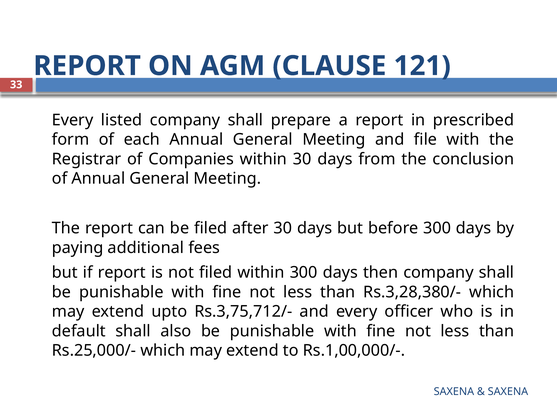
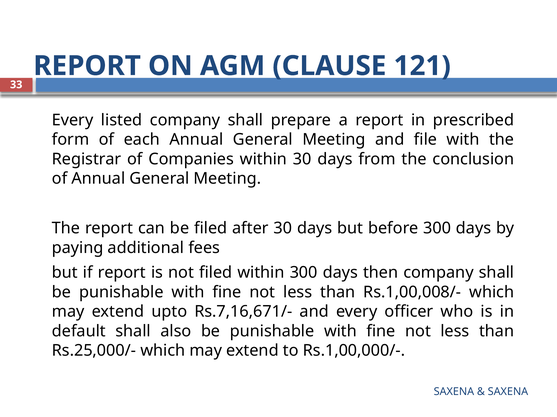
Rs.3,28,380/-: Rs.3,28,380/- -> Rs.1,00,008/-
Rs.3,75,712/-: Rs.3,75,712/- -> Rs.7,16,671/-
